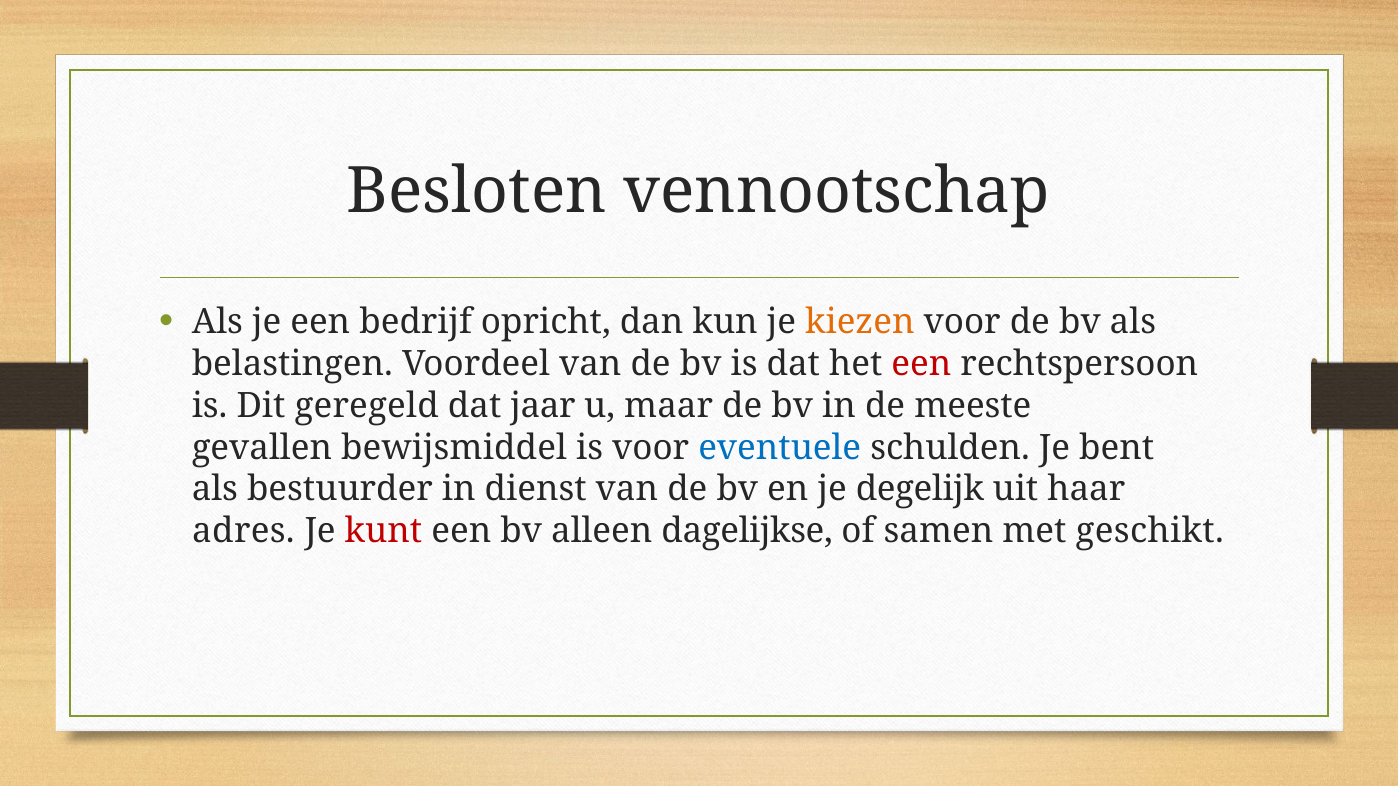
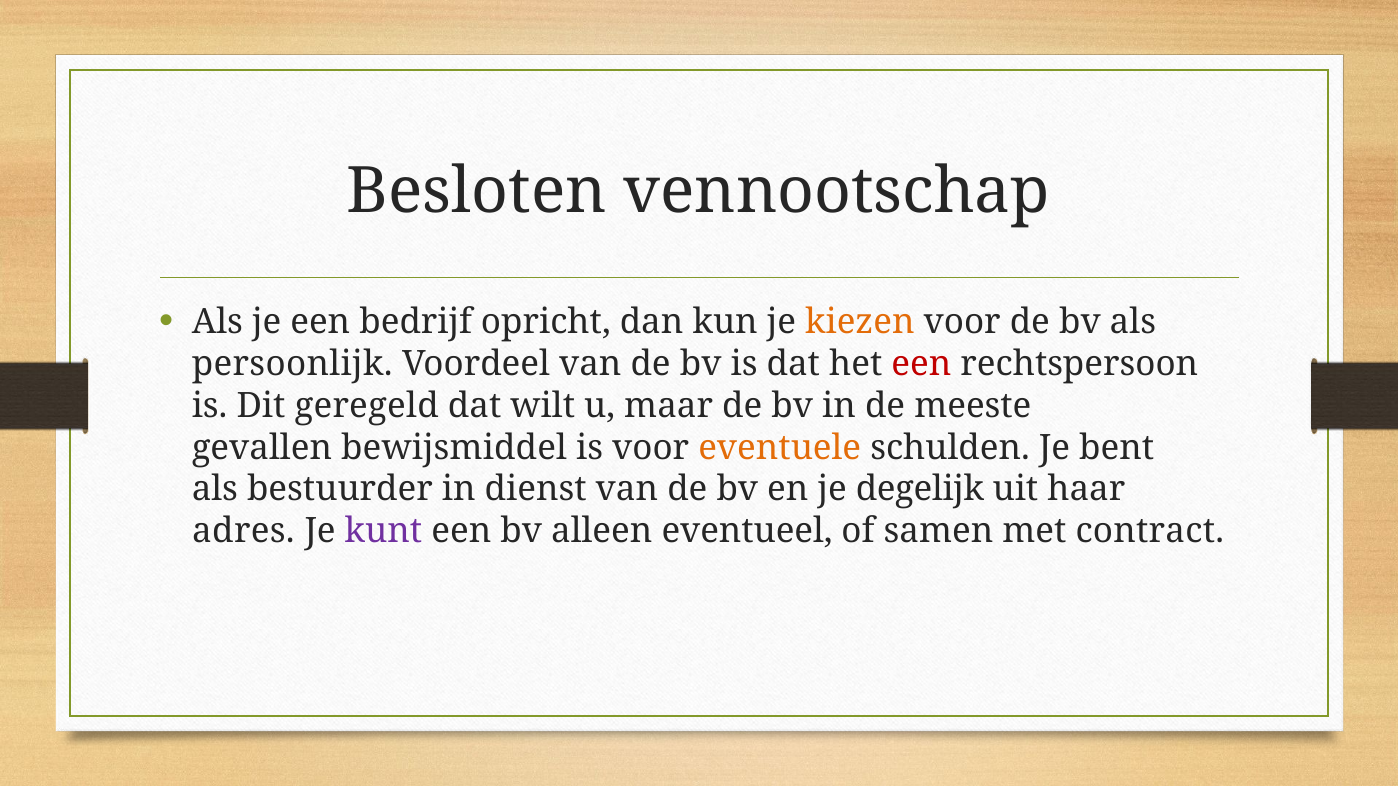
belastingen: belastingen -> persoonlijk
jaar: jaar -> wilt
eventuele colour: blue -> orange
kunt colour: red -> purple
dagelijkse: dagelijkse -> eventueel
geschikt: geschikt -> contract
